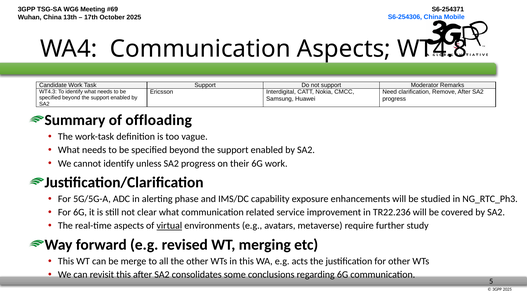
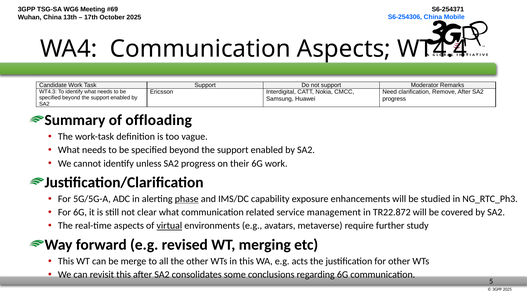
WT4.8: WT4.8 -> WT4.4
phase underline: none -> present
improvement: improvement -> management
TR22.236: TR22.236 -> TR22.872
